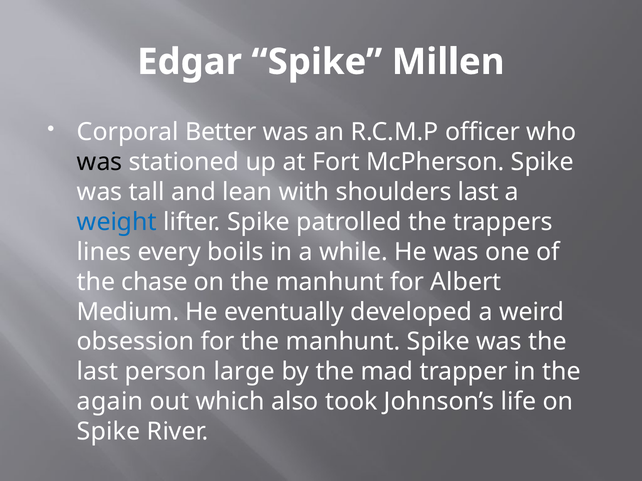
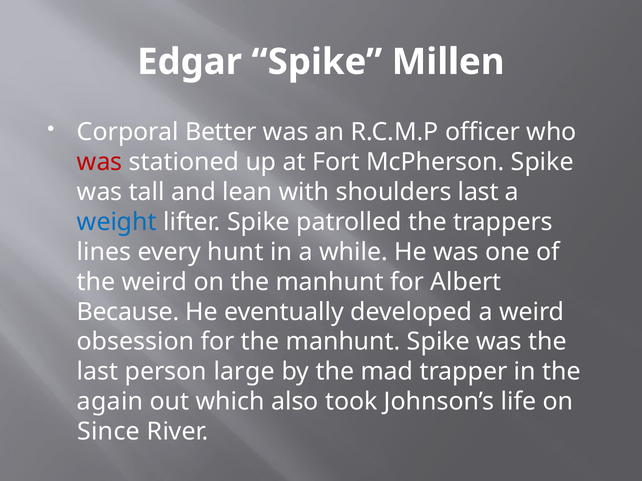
was at (100, 162) colour: black -> red
boils: boils -> hunt
the chase: chase -> weird
Medium: Medium -> Because
Spike at (109, 432): Spike -> Since
